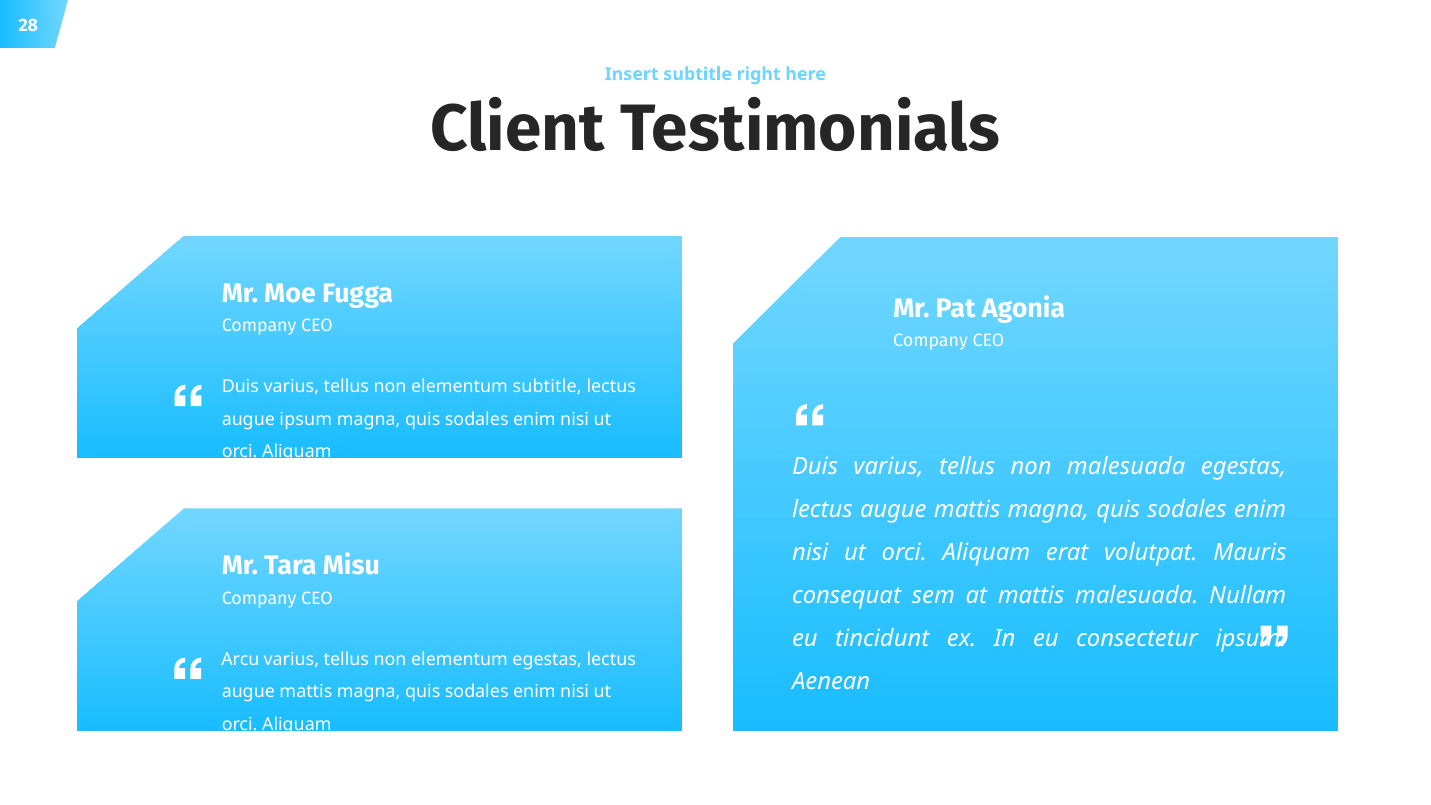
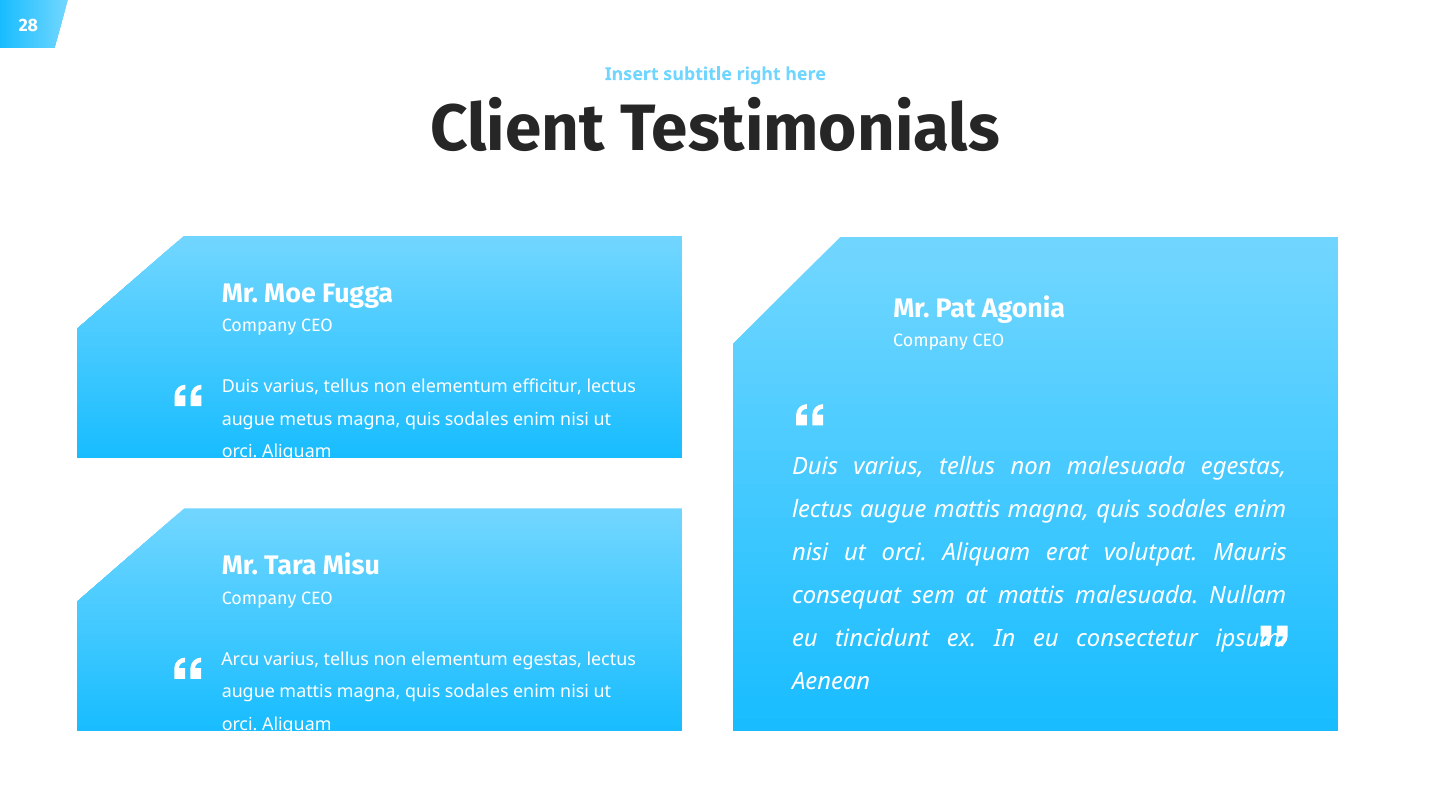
elementum subtitle: subtitle -> efficitur
augue ipsum: ipsum -> metus
